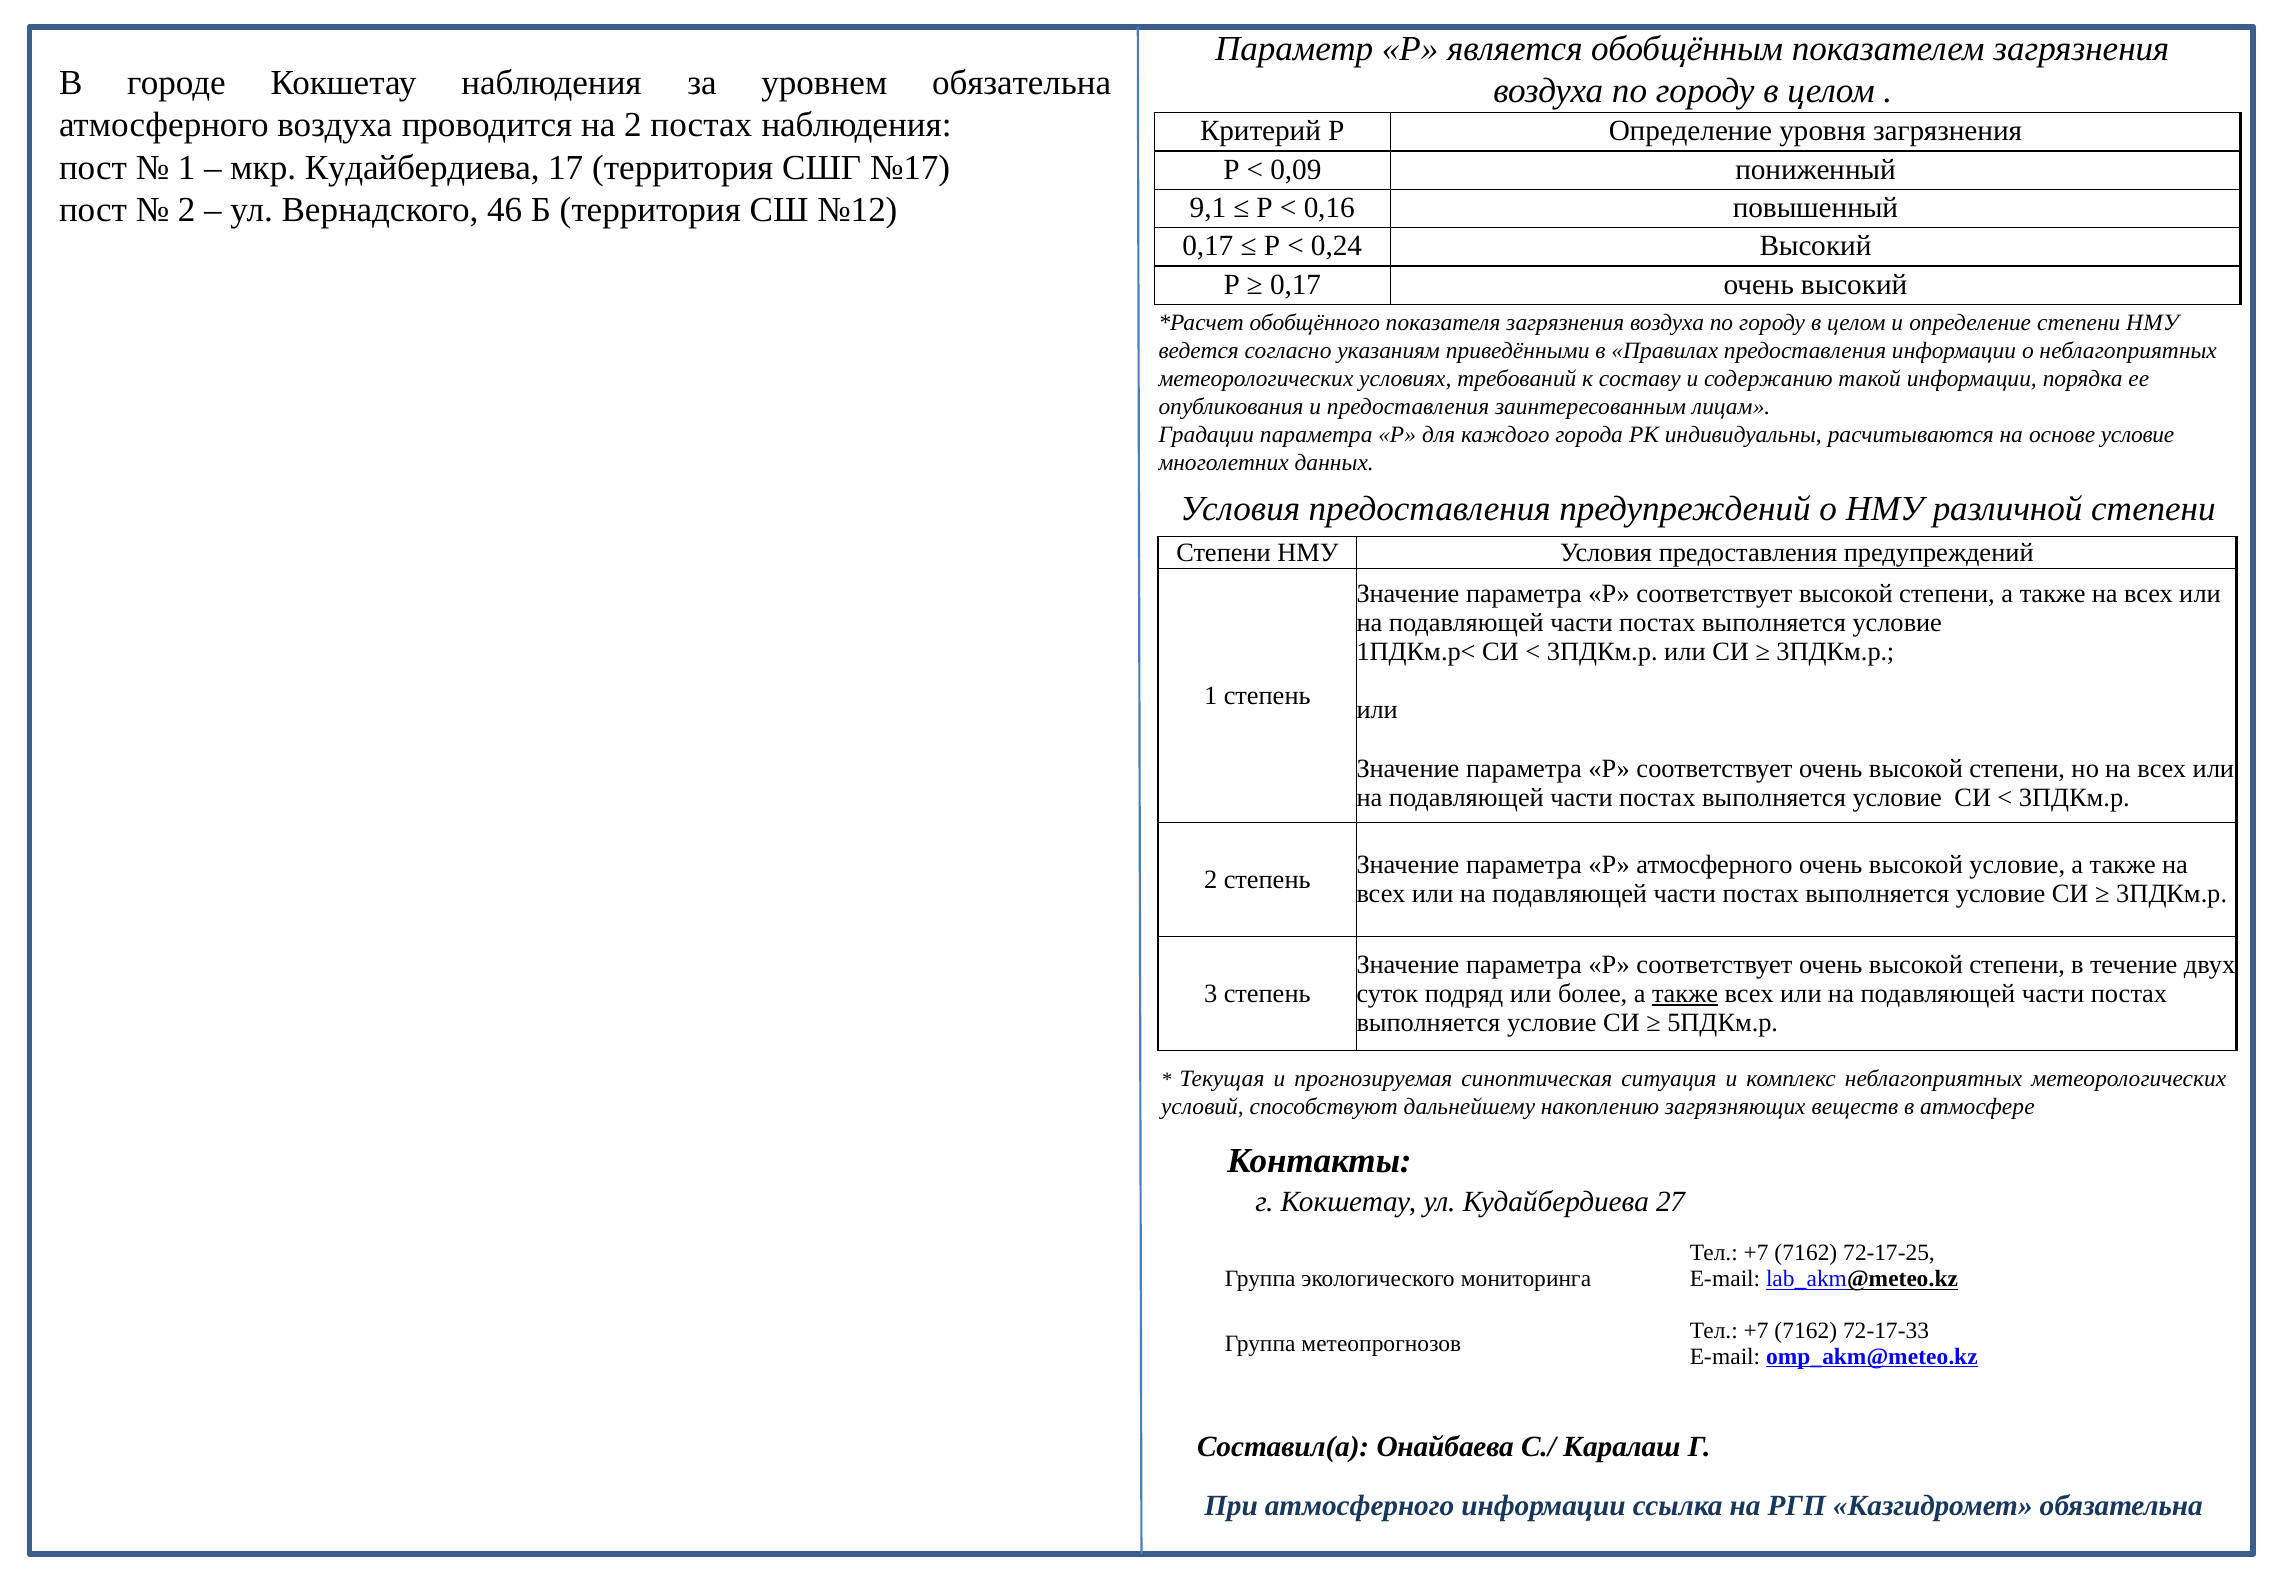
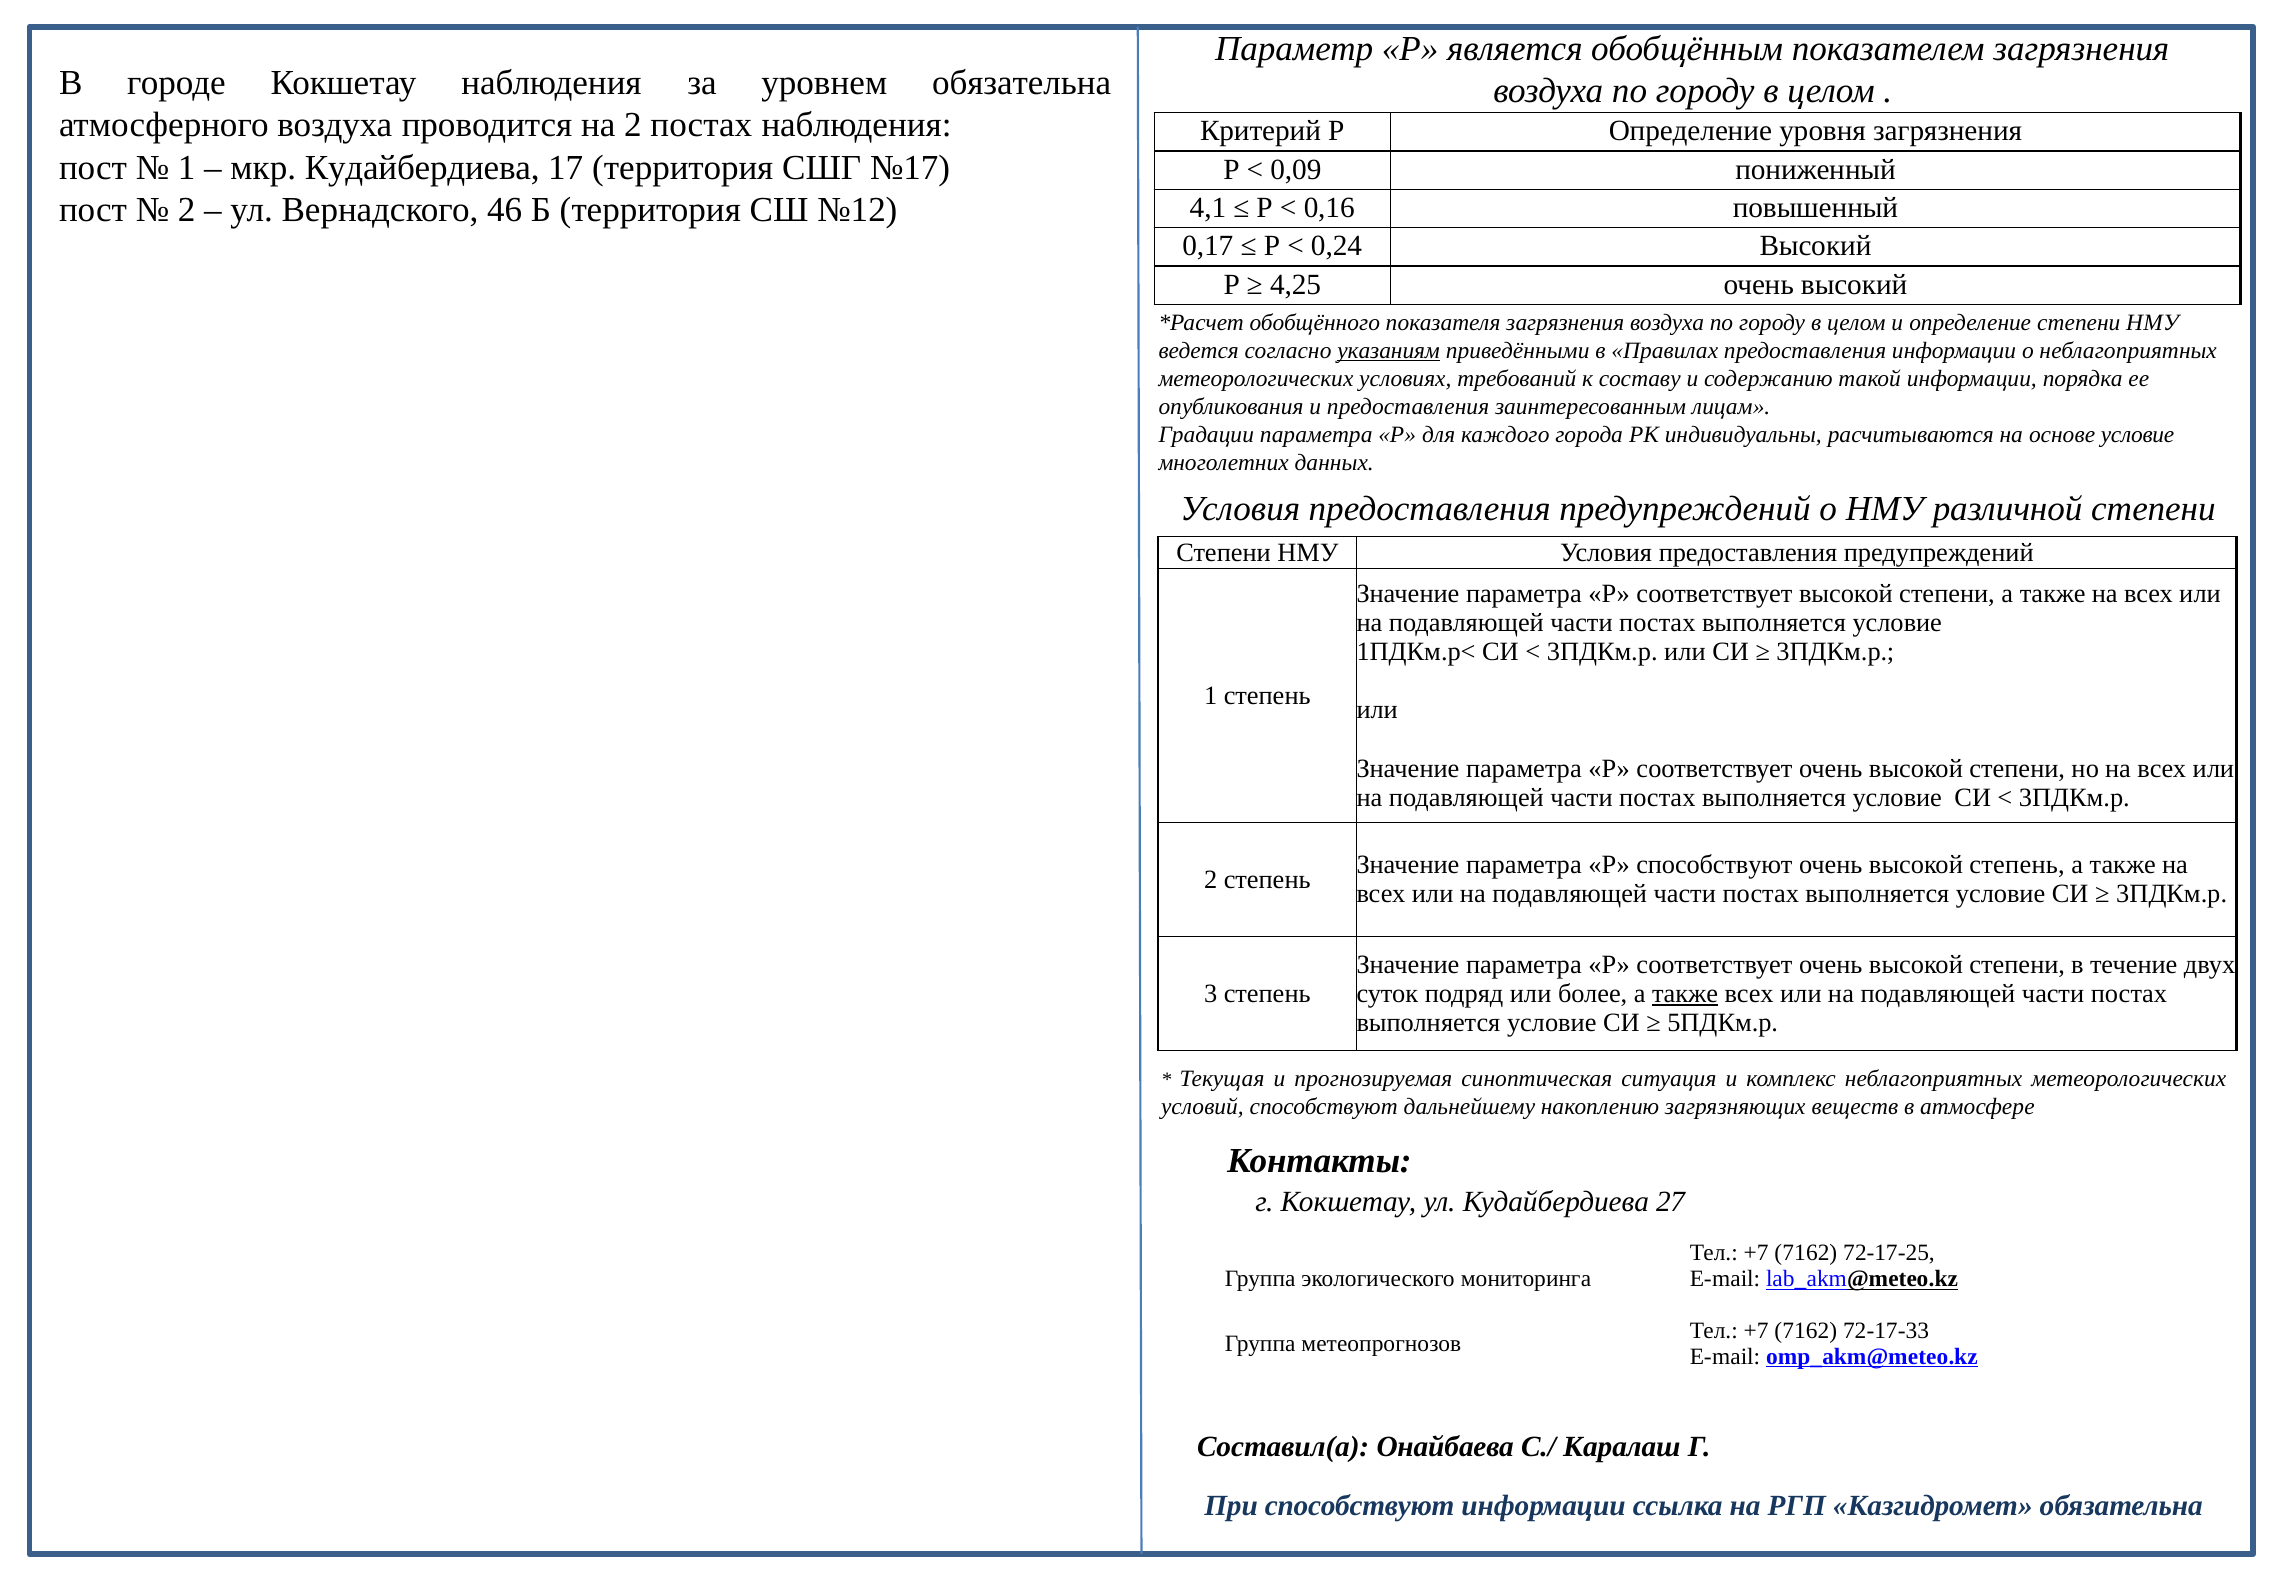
9,1: 9,1 -> 4,1
0,17 at (1296, 285): 0,17 -> 4,25
указаниям underline: none -> present
Р атмосферного: атмосферного -> способствуют
высокой условие: условие -> степень
При атмосферного: атмосферного -> способствуют
